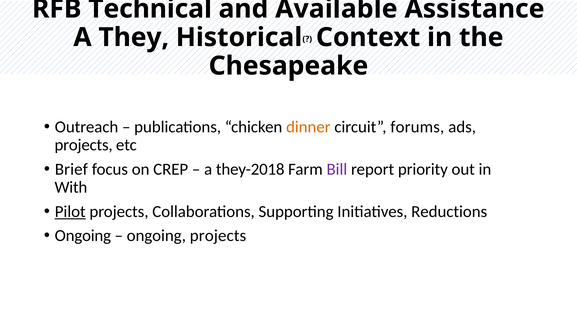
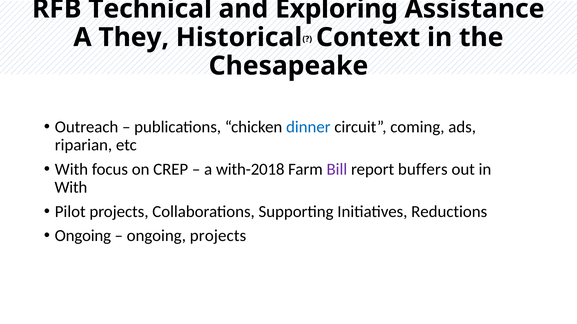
Available: Available -> Exploring
dinner colour: orange -> blue
forums: forums -> coming
projects at (84, 145): projects -> riparian
Brief at (71, 169): Brief -> With
they-2018: they-2018 -> with-2018
priority: priority -> buffers
Pilot underline: present -> none
